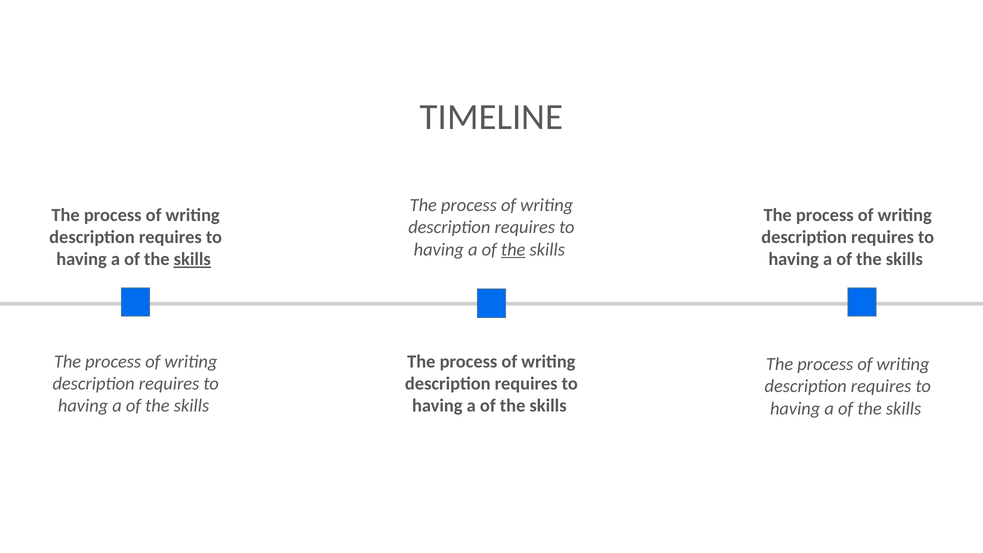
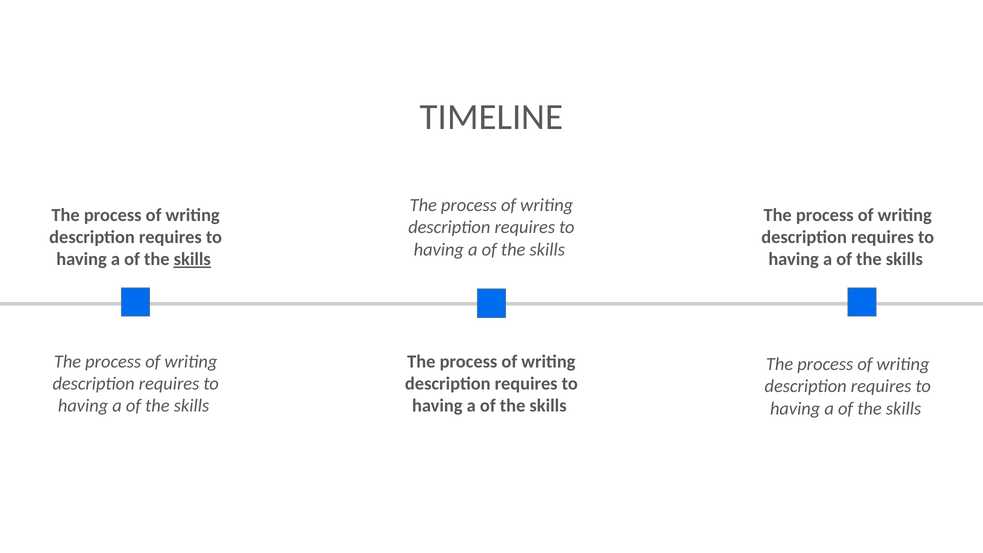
the at (513, 249) underline: present -> none
